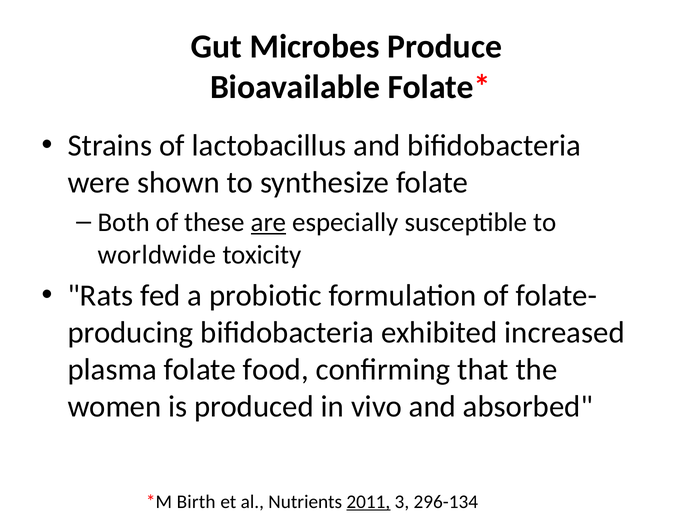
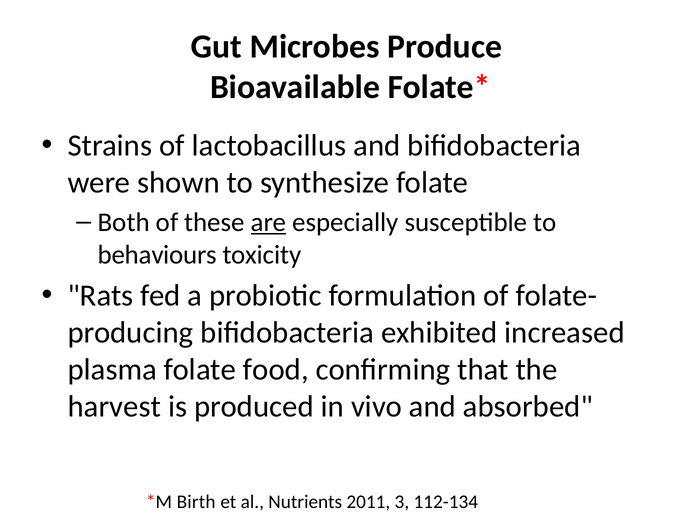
worldwide: worldwide -> behaviours
women: women -> harvest
2011 underline: present -> none
296-134: 296-134 -> 112-134
